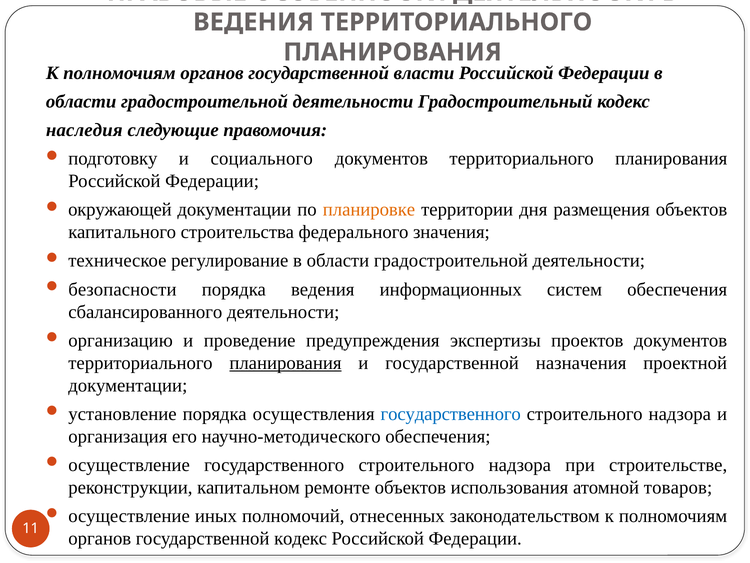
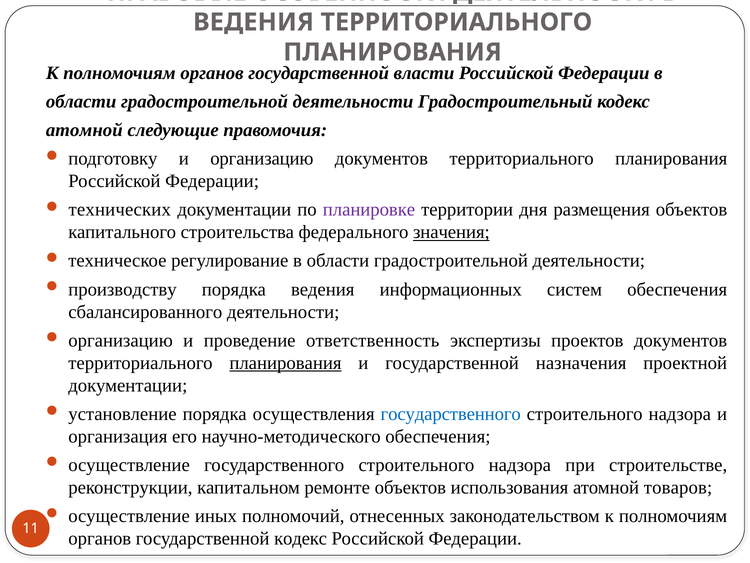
наследия at (84, 130): наследия -> атомной
и социального: социального -> организацию
окружающей: окружающей -> технических
планировке colour: orange -> purple
значения underline: none -> present
безопасности: безопасности -> производству
предупреждения: предупреждения -> ответственность
